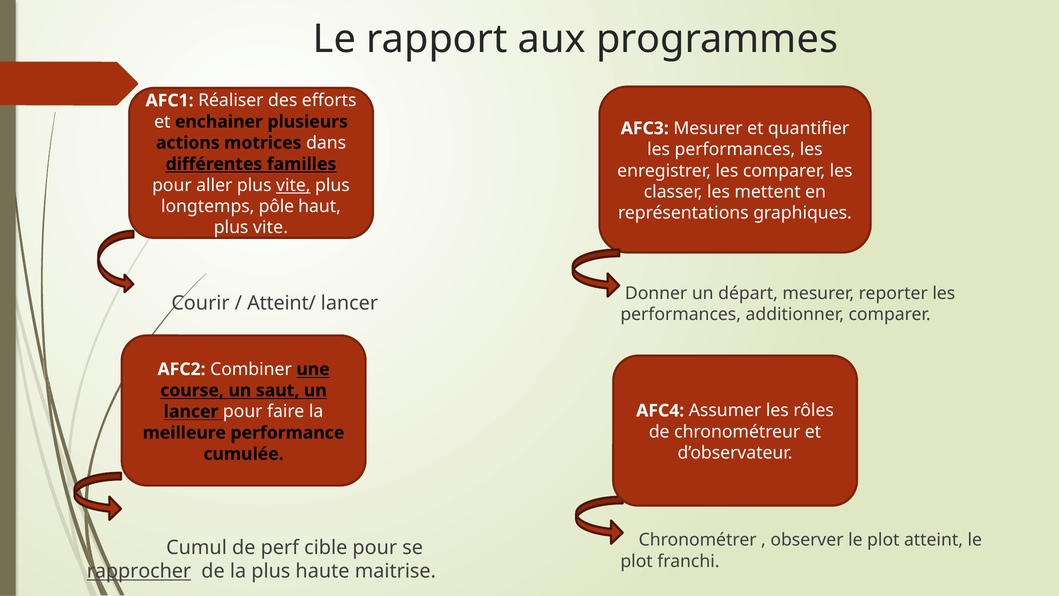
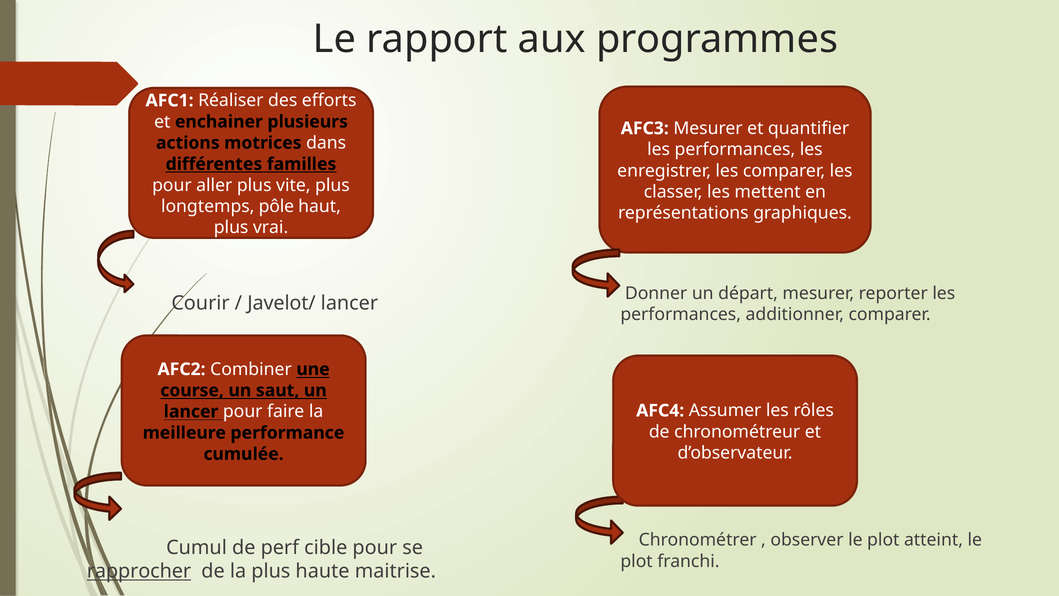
vite at (293, 185) underline: present -> none
vite at (270, 228): vite -> vrai
Atteint/: Atteint/ -> Javelot/
